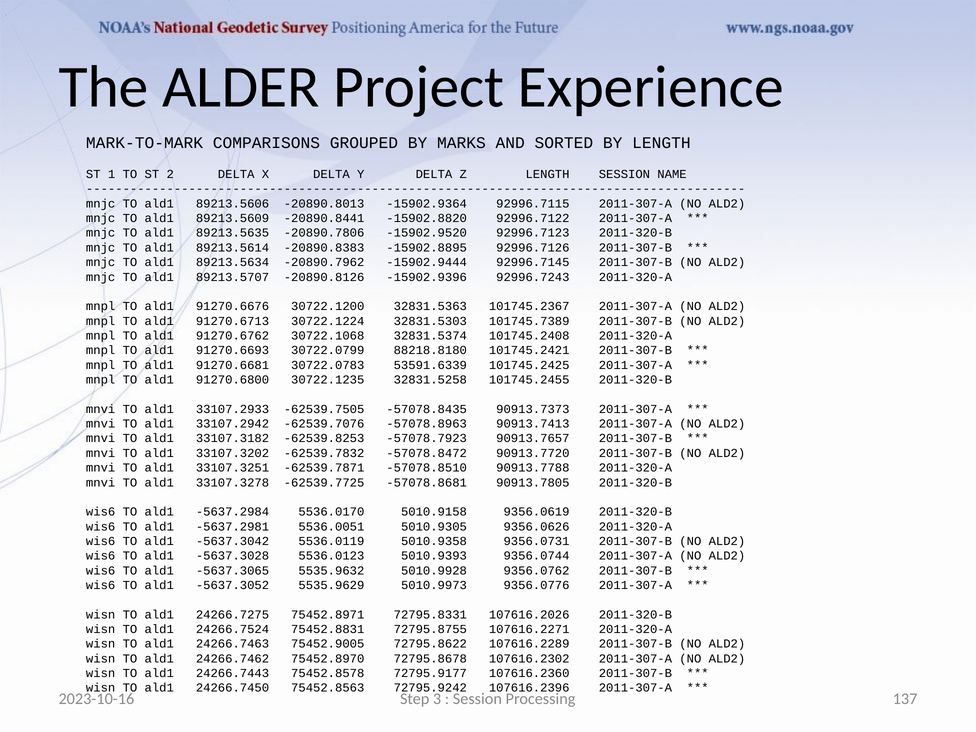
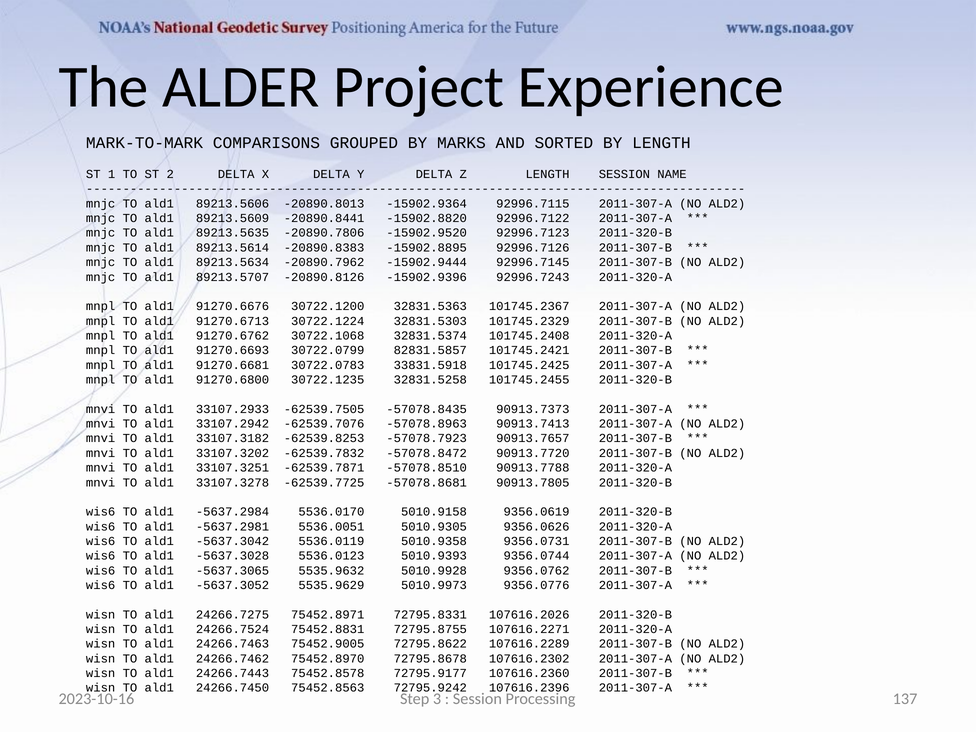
101745.7389: 101745.7389 -> 101745.2329
88218.8180: 88218.8180 -> 82831.5857
53591.6339: 53591.6339 -> 33831.5918
